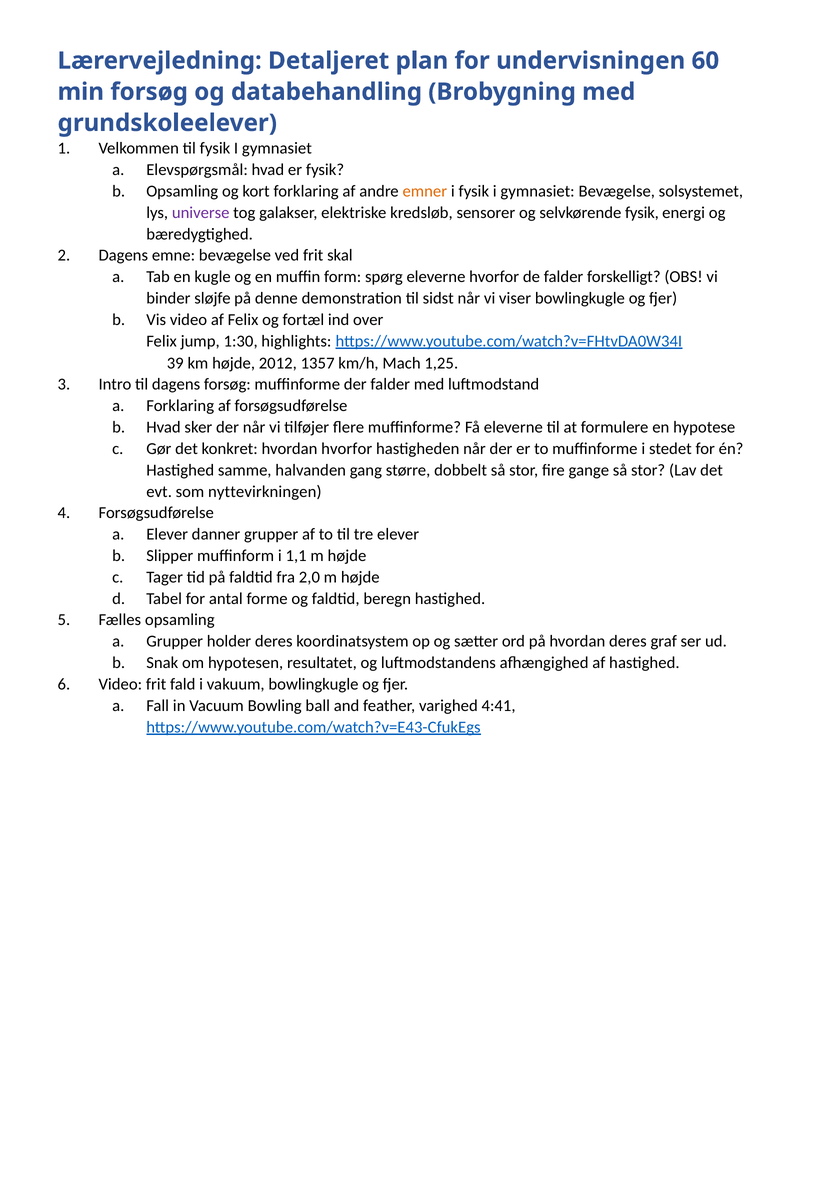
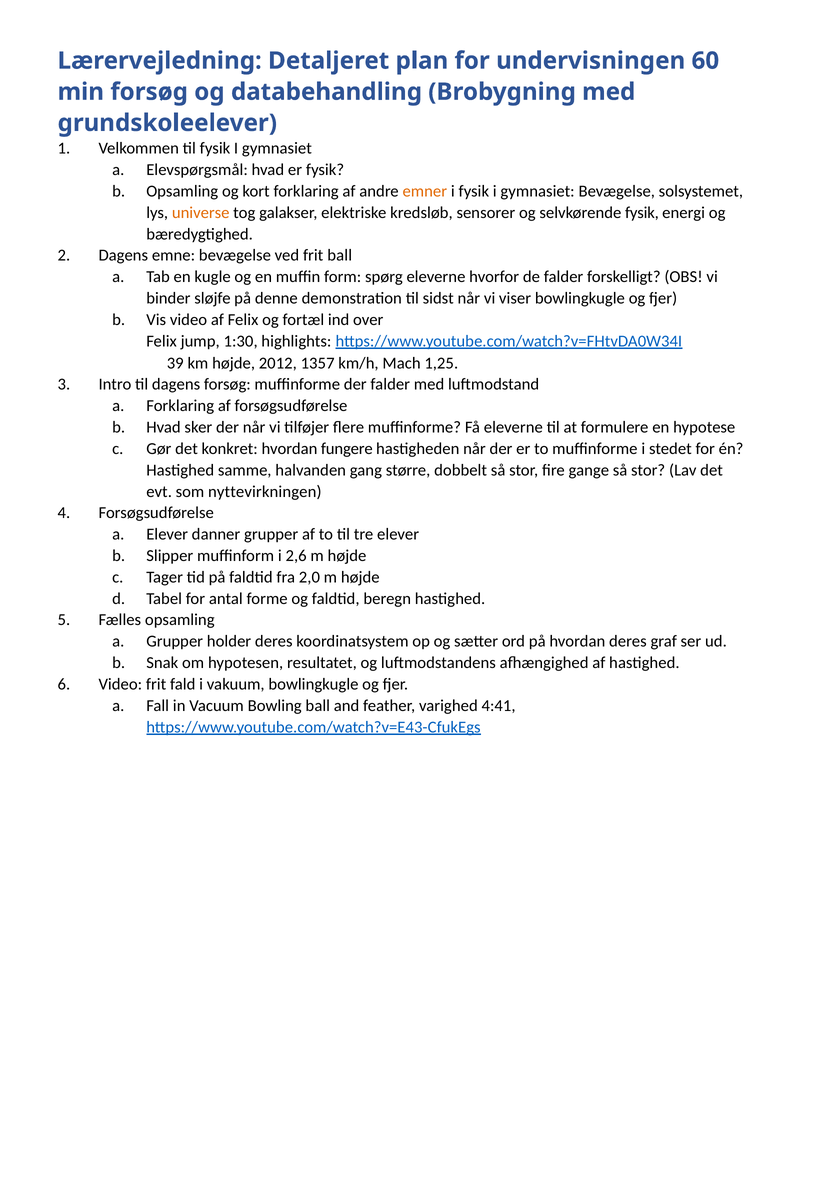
universe colour: purple -> orange
frit skal: skal -> ball
hvordan hvorfor: hvorfor -> fungere
1,1: 1,1 -> 2,6
